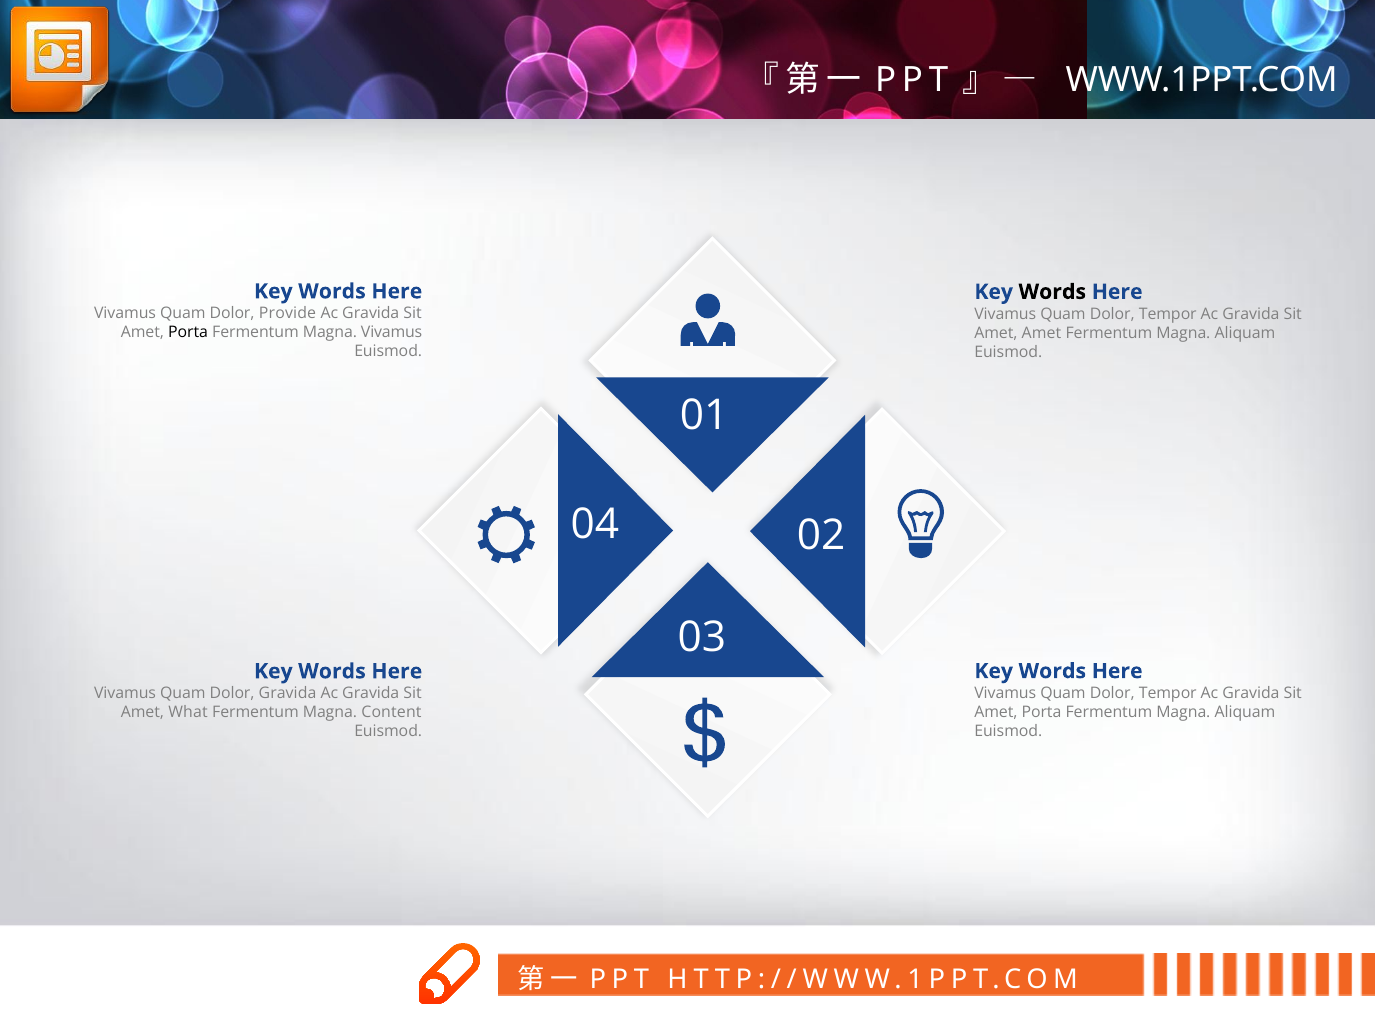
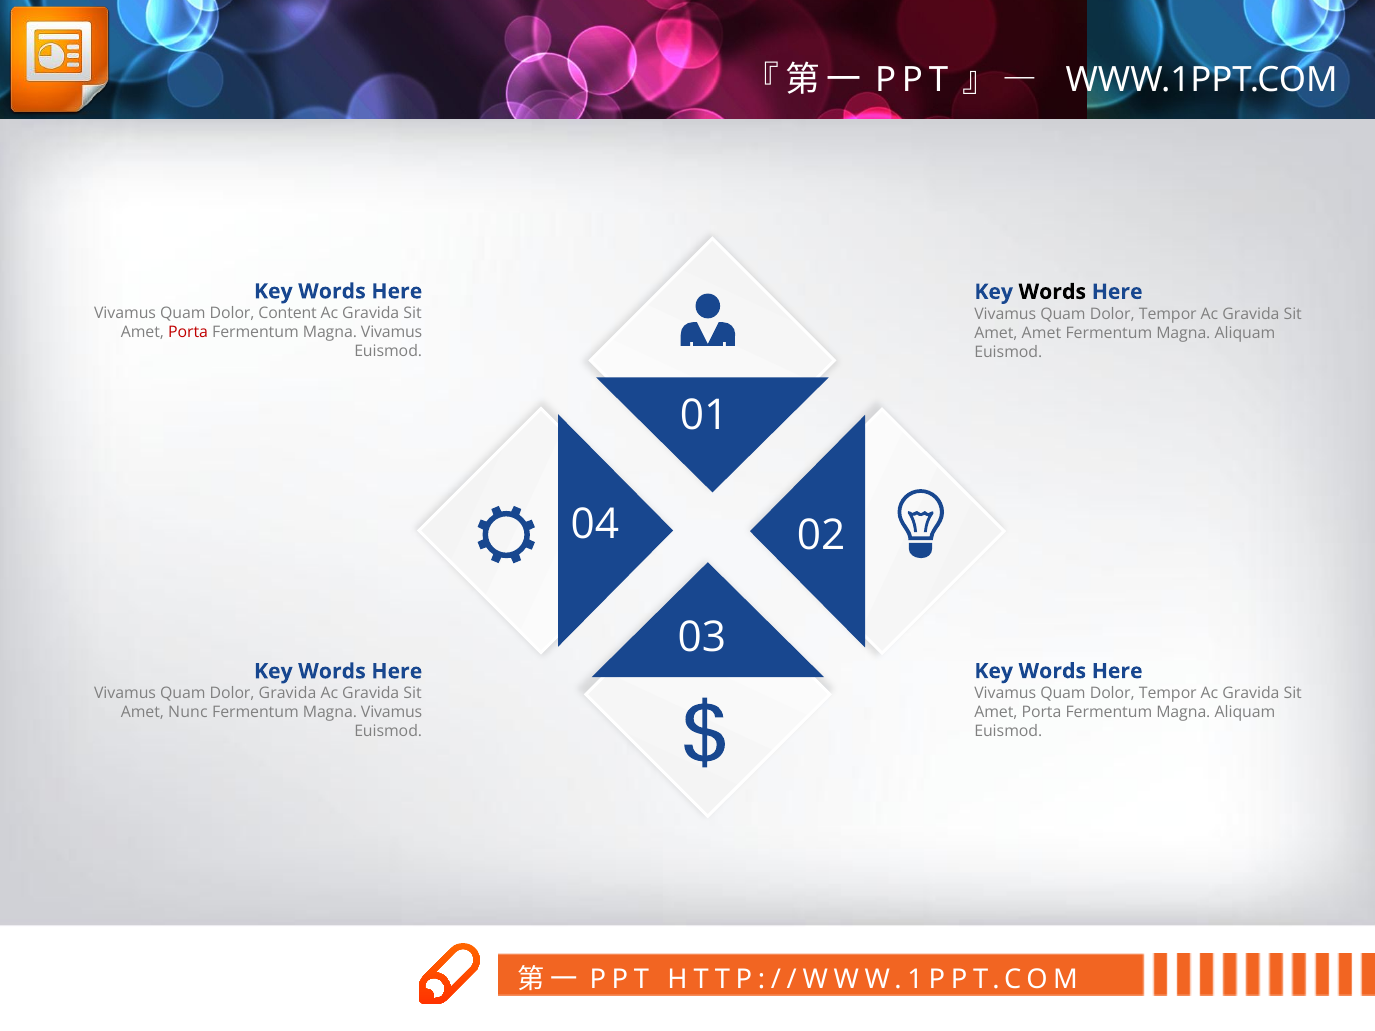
Provide: Provide -> Content
Porta at (188, 332) colour: black -> red
What: What -> Nunc
Content at (391, 712): Content -> Vivamus
